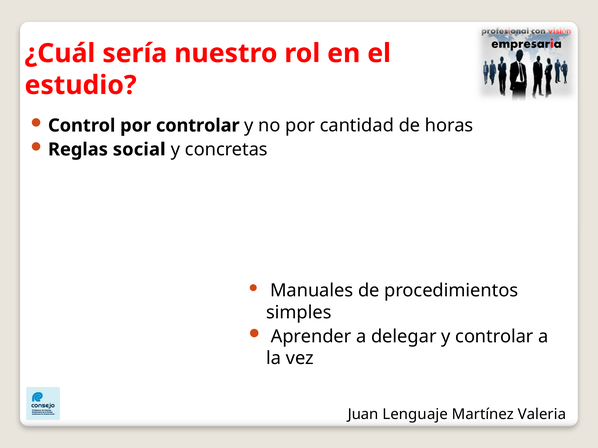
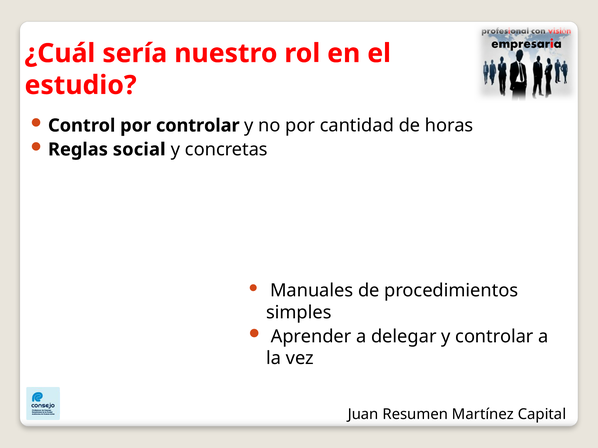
Lenguaje: Lenguaje -> Resumen
Valeria: Valeria -> Capital
